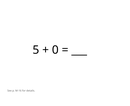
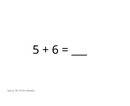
0: 0 -> 6
